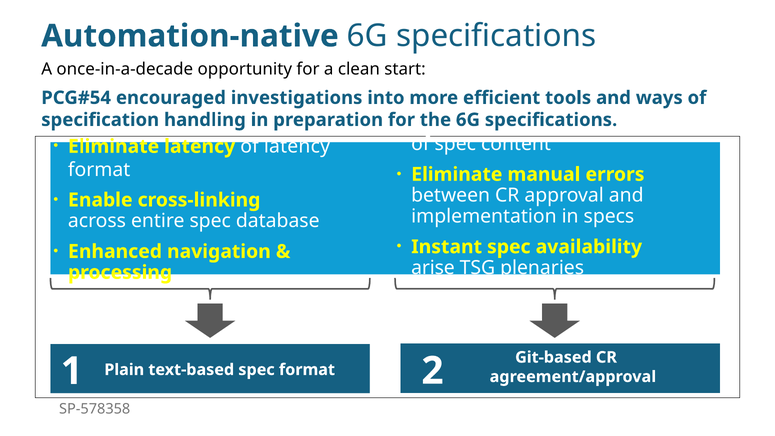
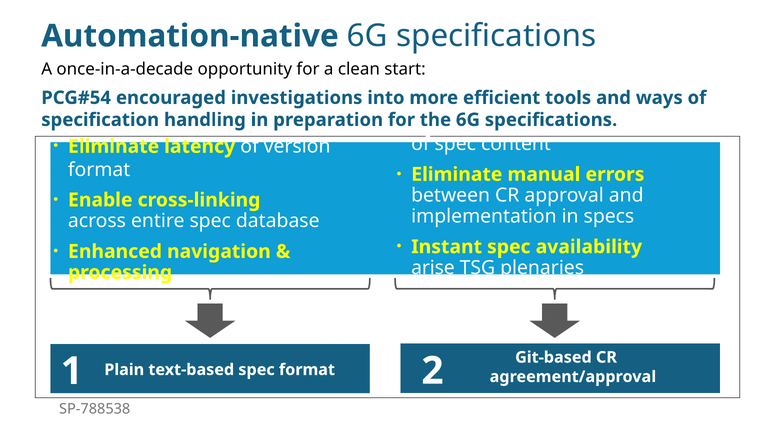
of latency: latency -> version
SP-578358: SP-578358 -> SP-788538
